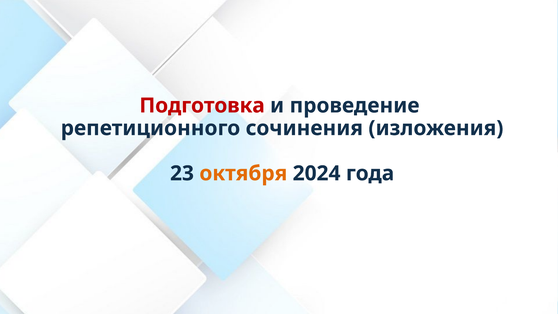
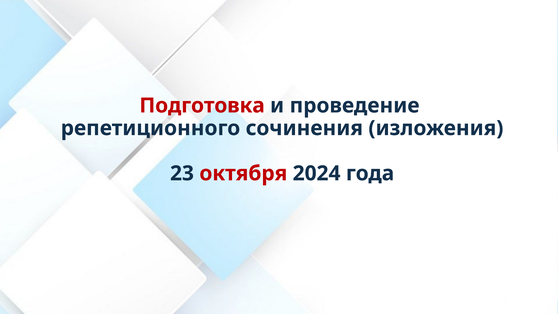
октября colour: orange -> red
